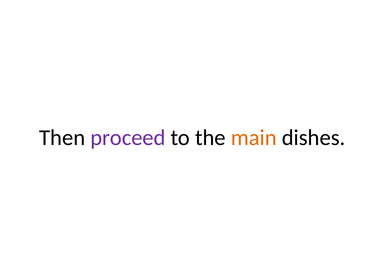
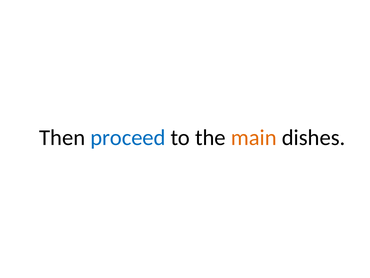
proceed colour: purple -> blue
